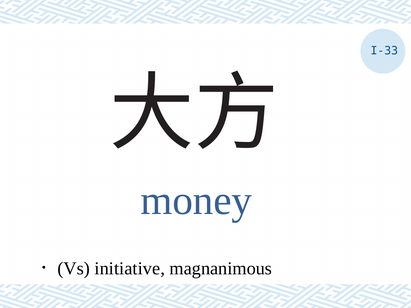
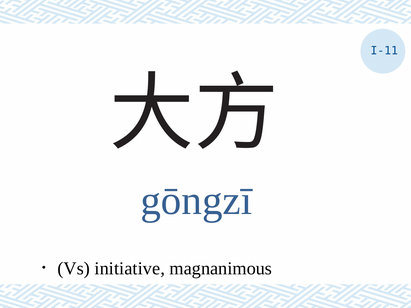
I-33: I-33 -> I-11
money: money -> gōngzī
